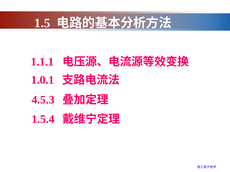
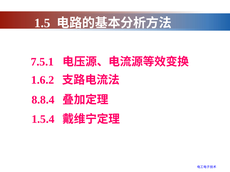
1.1.1: 1.1.1 -> 7.5.1
1.0.1: 1.0.1 -> 1.6.2
4.5.3: 4.5.3 -> 8.8.4
